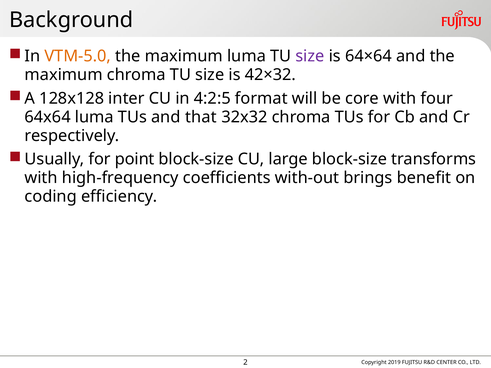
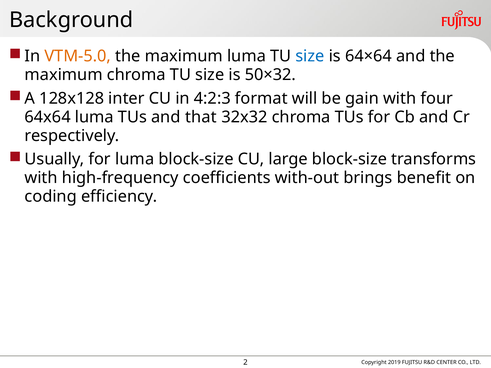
size at (310, 56) colour: purple -> blue
42×32: 42×32 -> 50×32
4:2:5: 4:2:5 -> 4:2:3
core: core -> gain
for point: point -> luma
